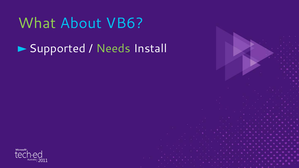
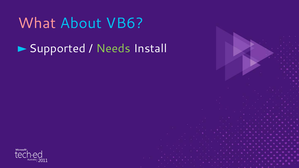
What colour: light green -> pink
